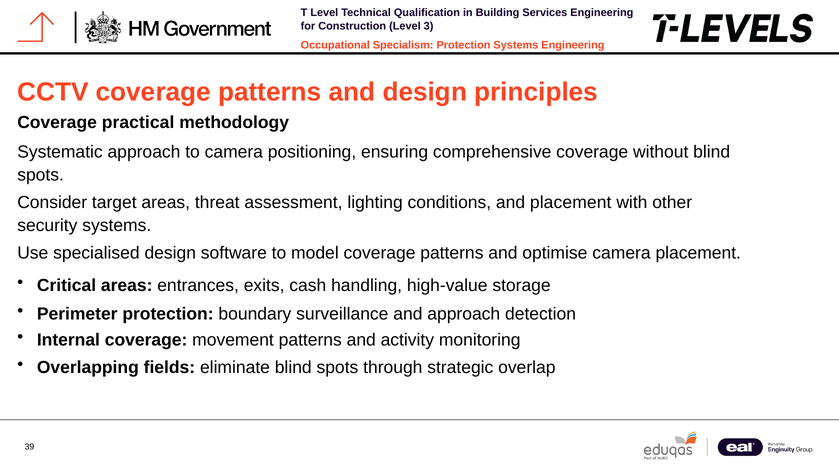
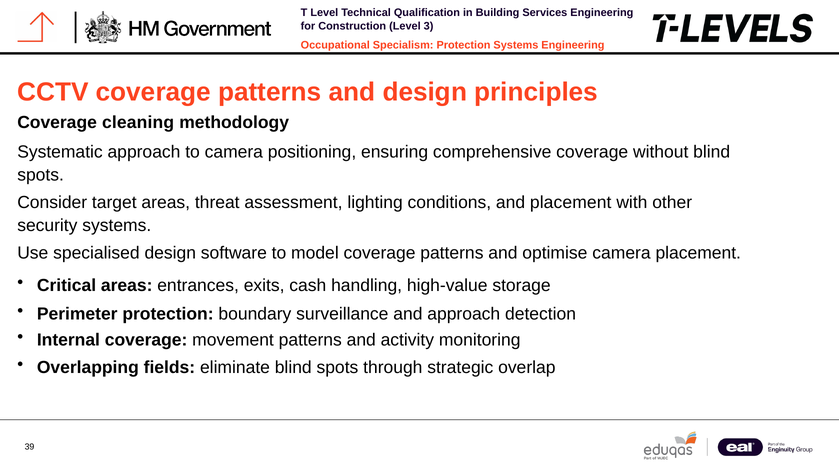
practical: practical -> cleaning
